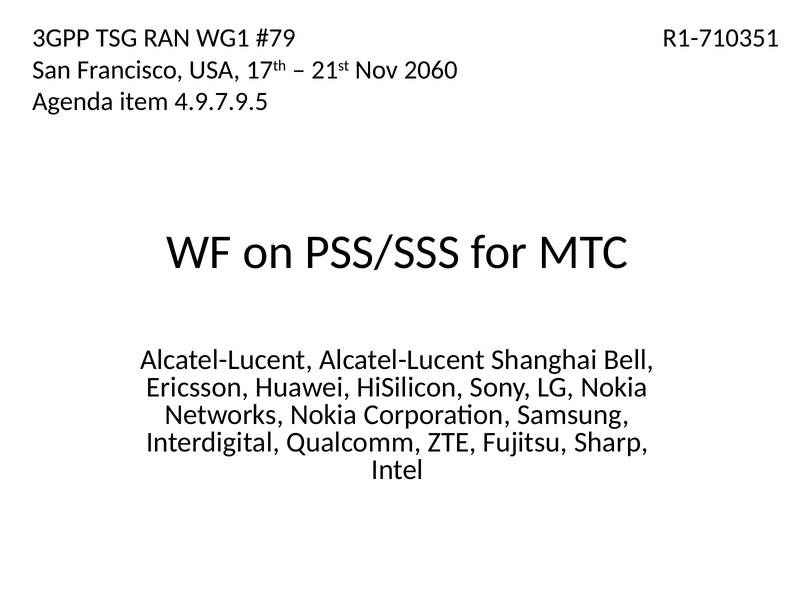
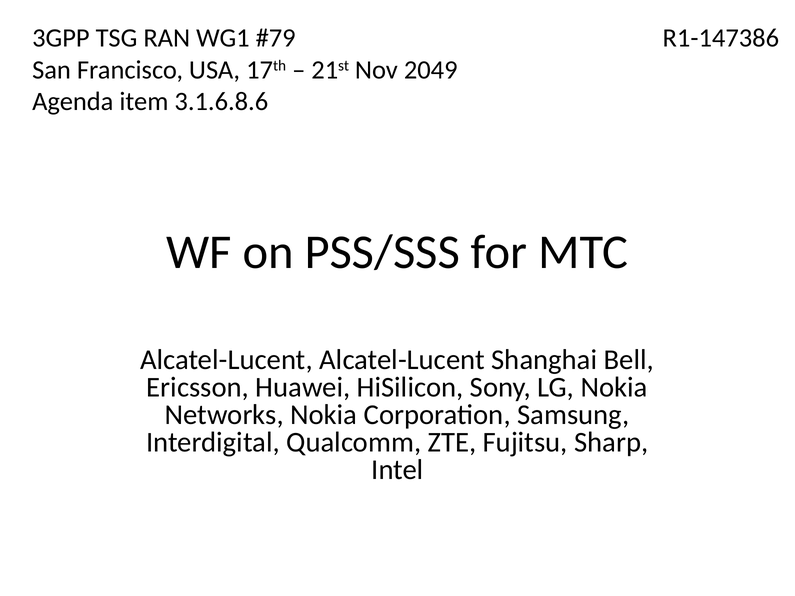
R1-710351: R1-710351 -> R1-147386
2060: 2060 -> 2049
4.9.7.9.5: 4.9.7.9.5 -> 3.1.6.8.6
